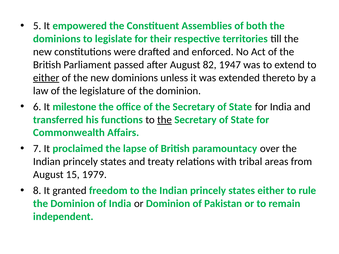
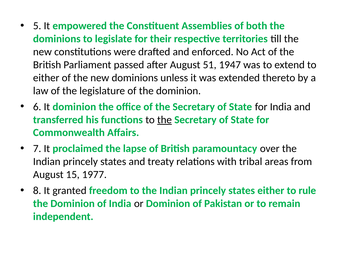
82: 82 -> 51
either at (46, 78) underline: present -> none
It milestone: milestone -> dominion
1979: 1979 -> 1977
